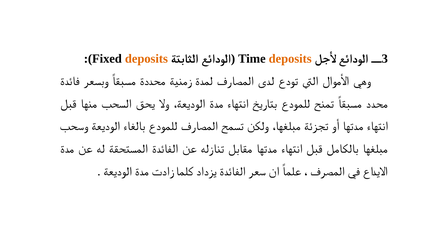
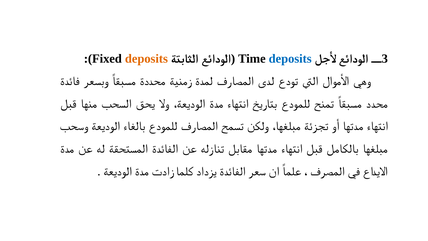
deposits at (290, 59) colour: orange -> blue
